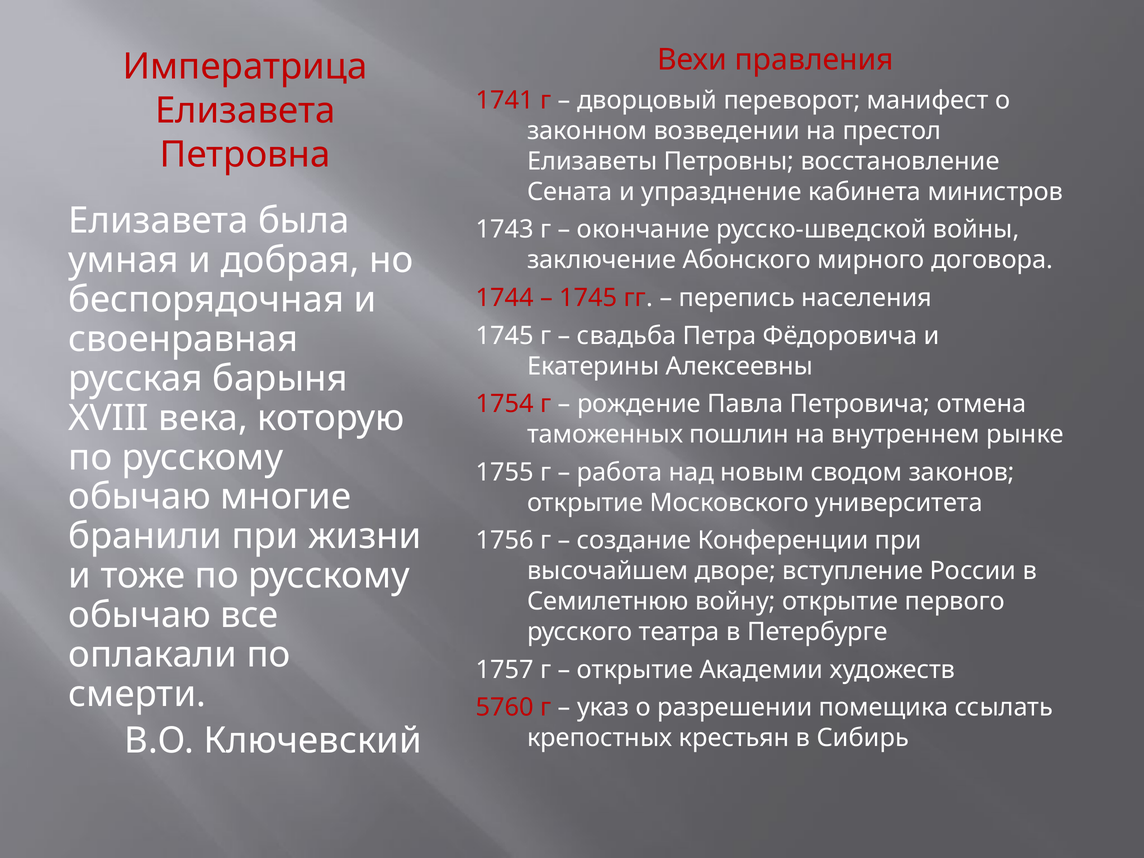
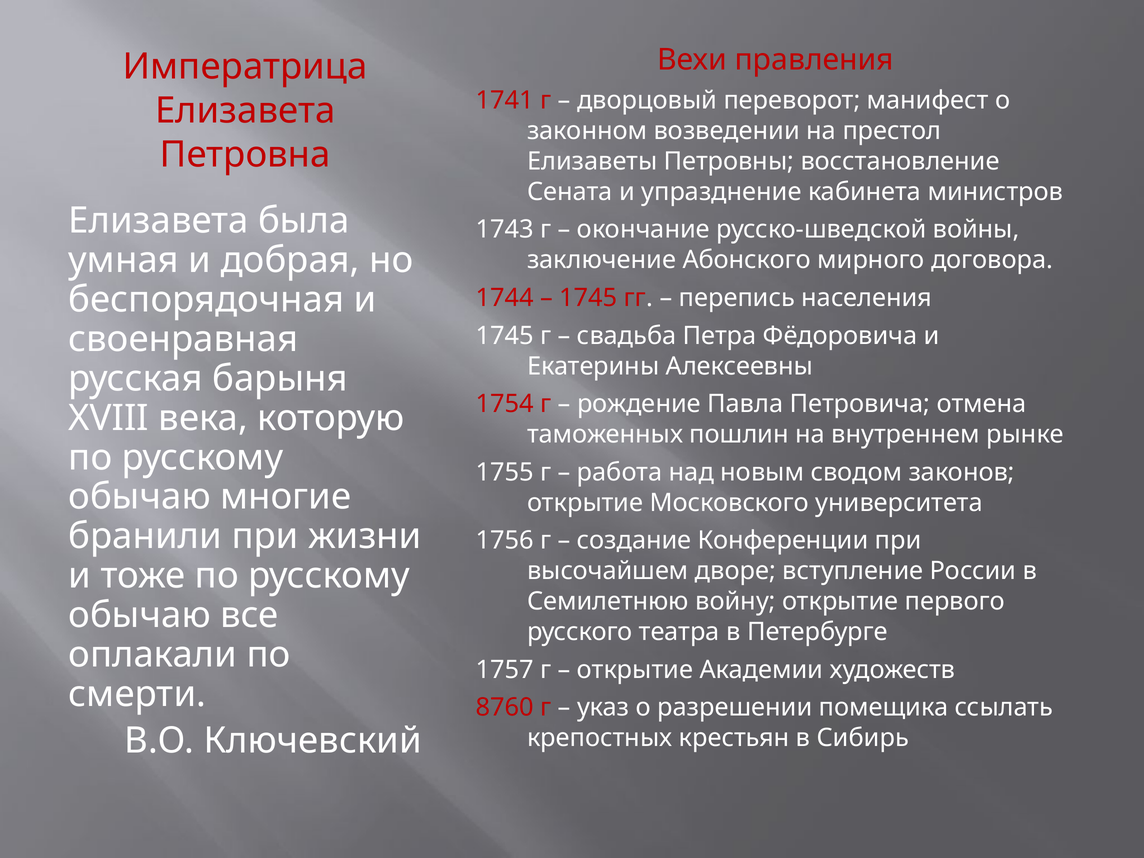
5760: 5760 -> 8760
